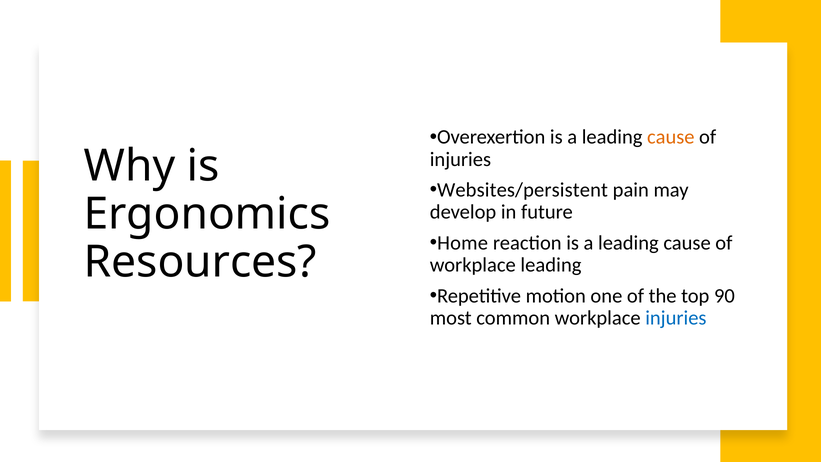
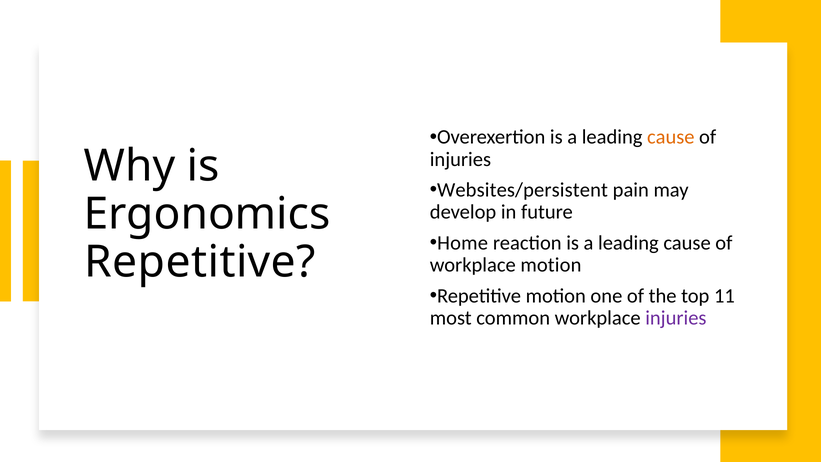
Resources at (200, 262): Resources -> Repetitive
workplace leading: leading -> motion
90: 90 -> 11
injuries at (676, 318) colour: blue -> purple
